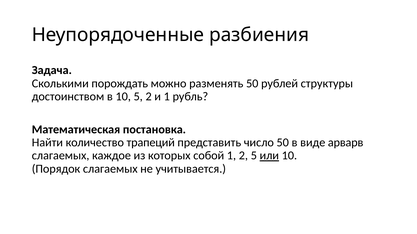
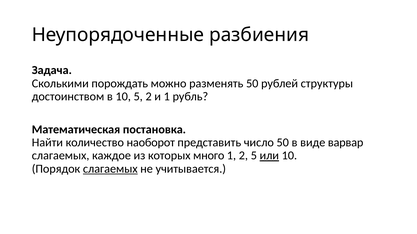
трапеций: трапеций -> наоборот
арварв: арварв -> варвар
собой: собой -> много
слагаемых at (110, 169) underline: none -> present
